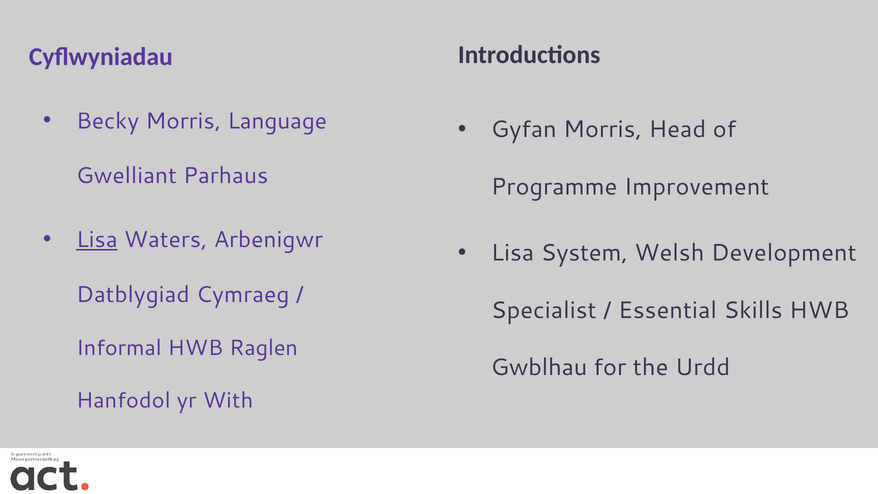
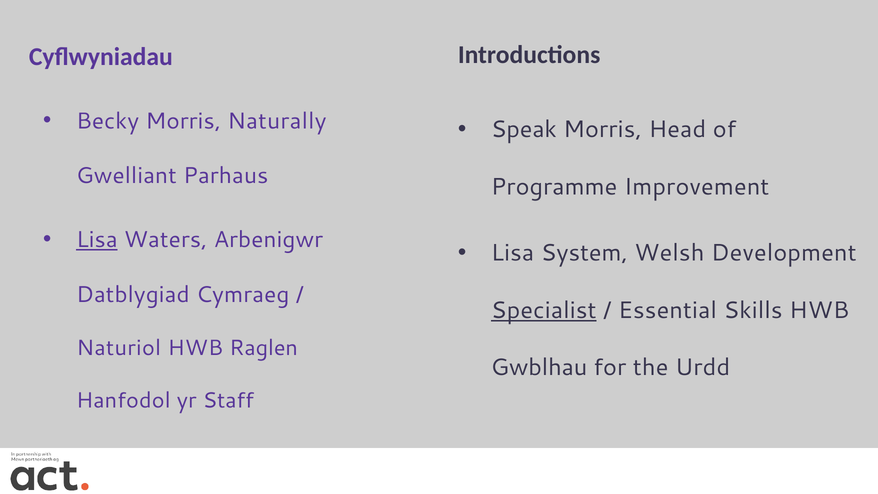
Language: Language -> Naturally
Gyfan: Gyfan -> Speak
Specialist underline: none -> present
Informal: Informal -> Naturiol
With: With -> Staff
